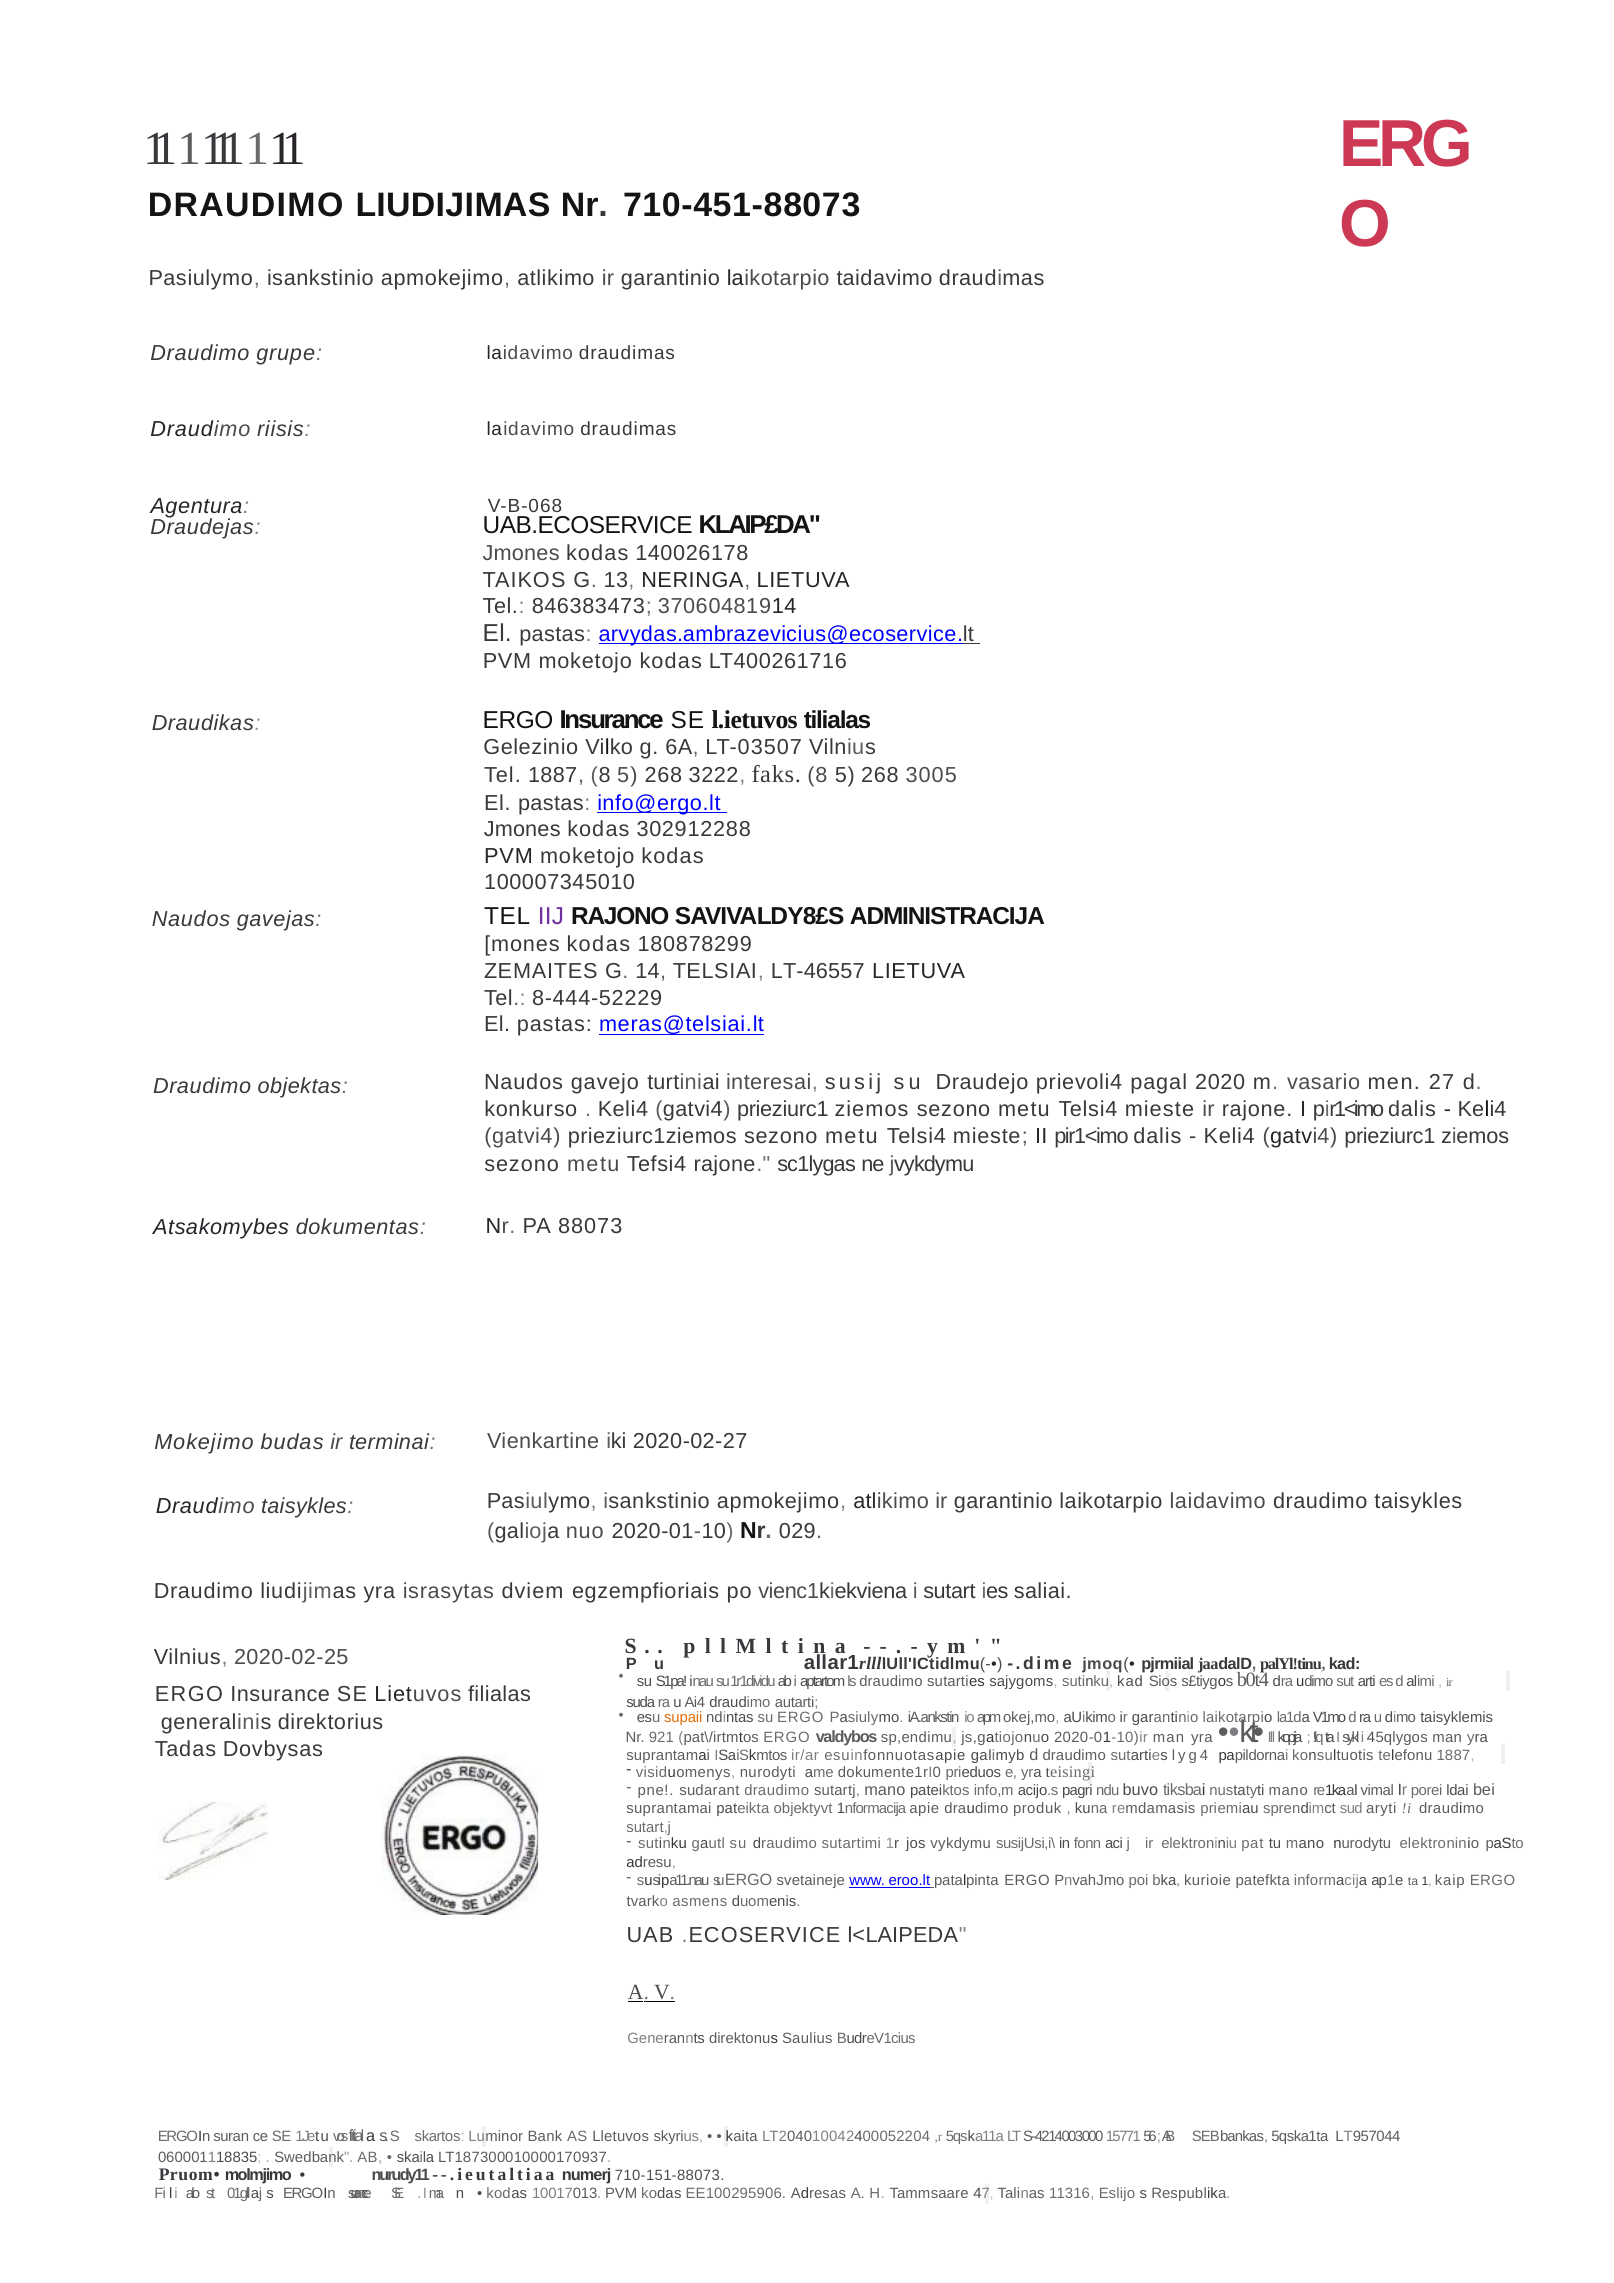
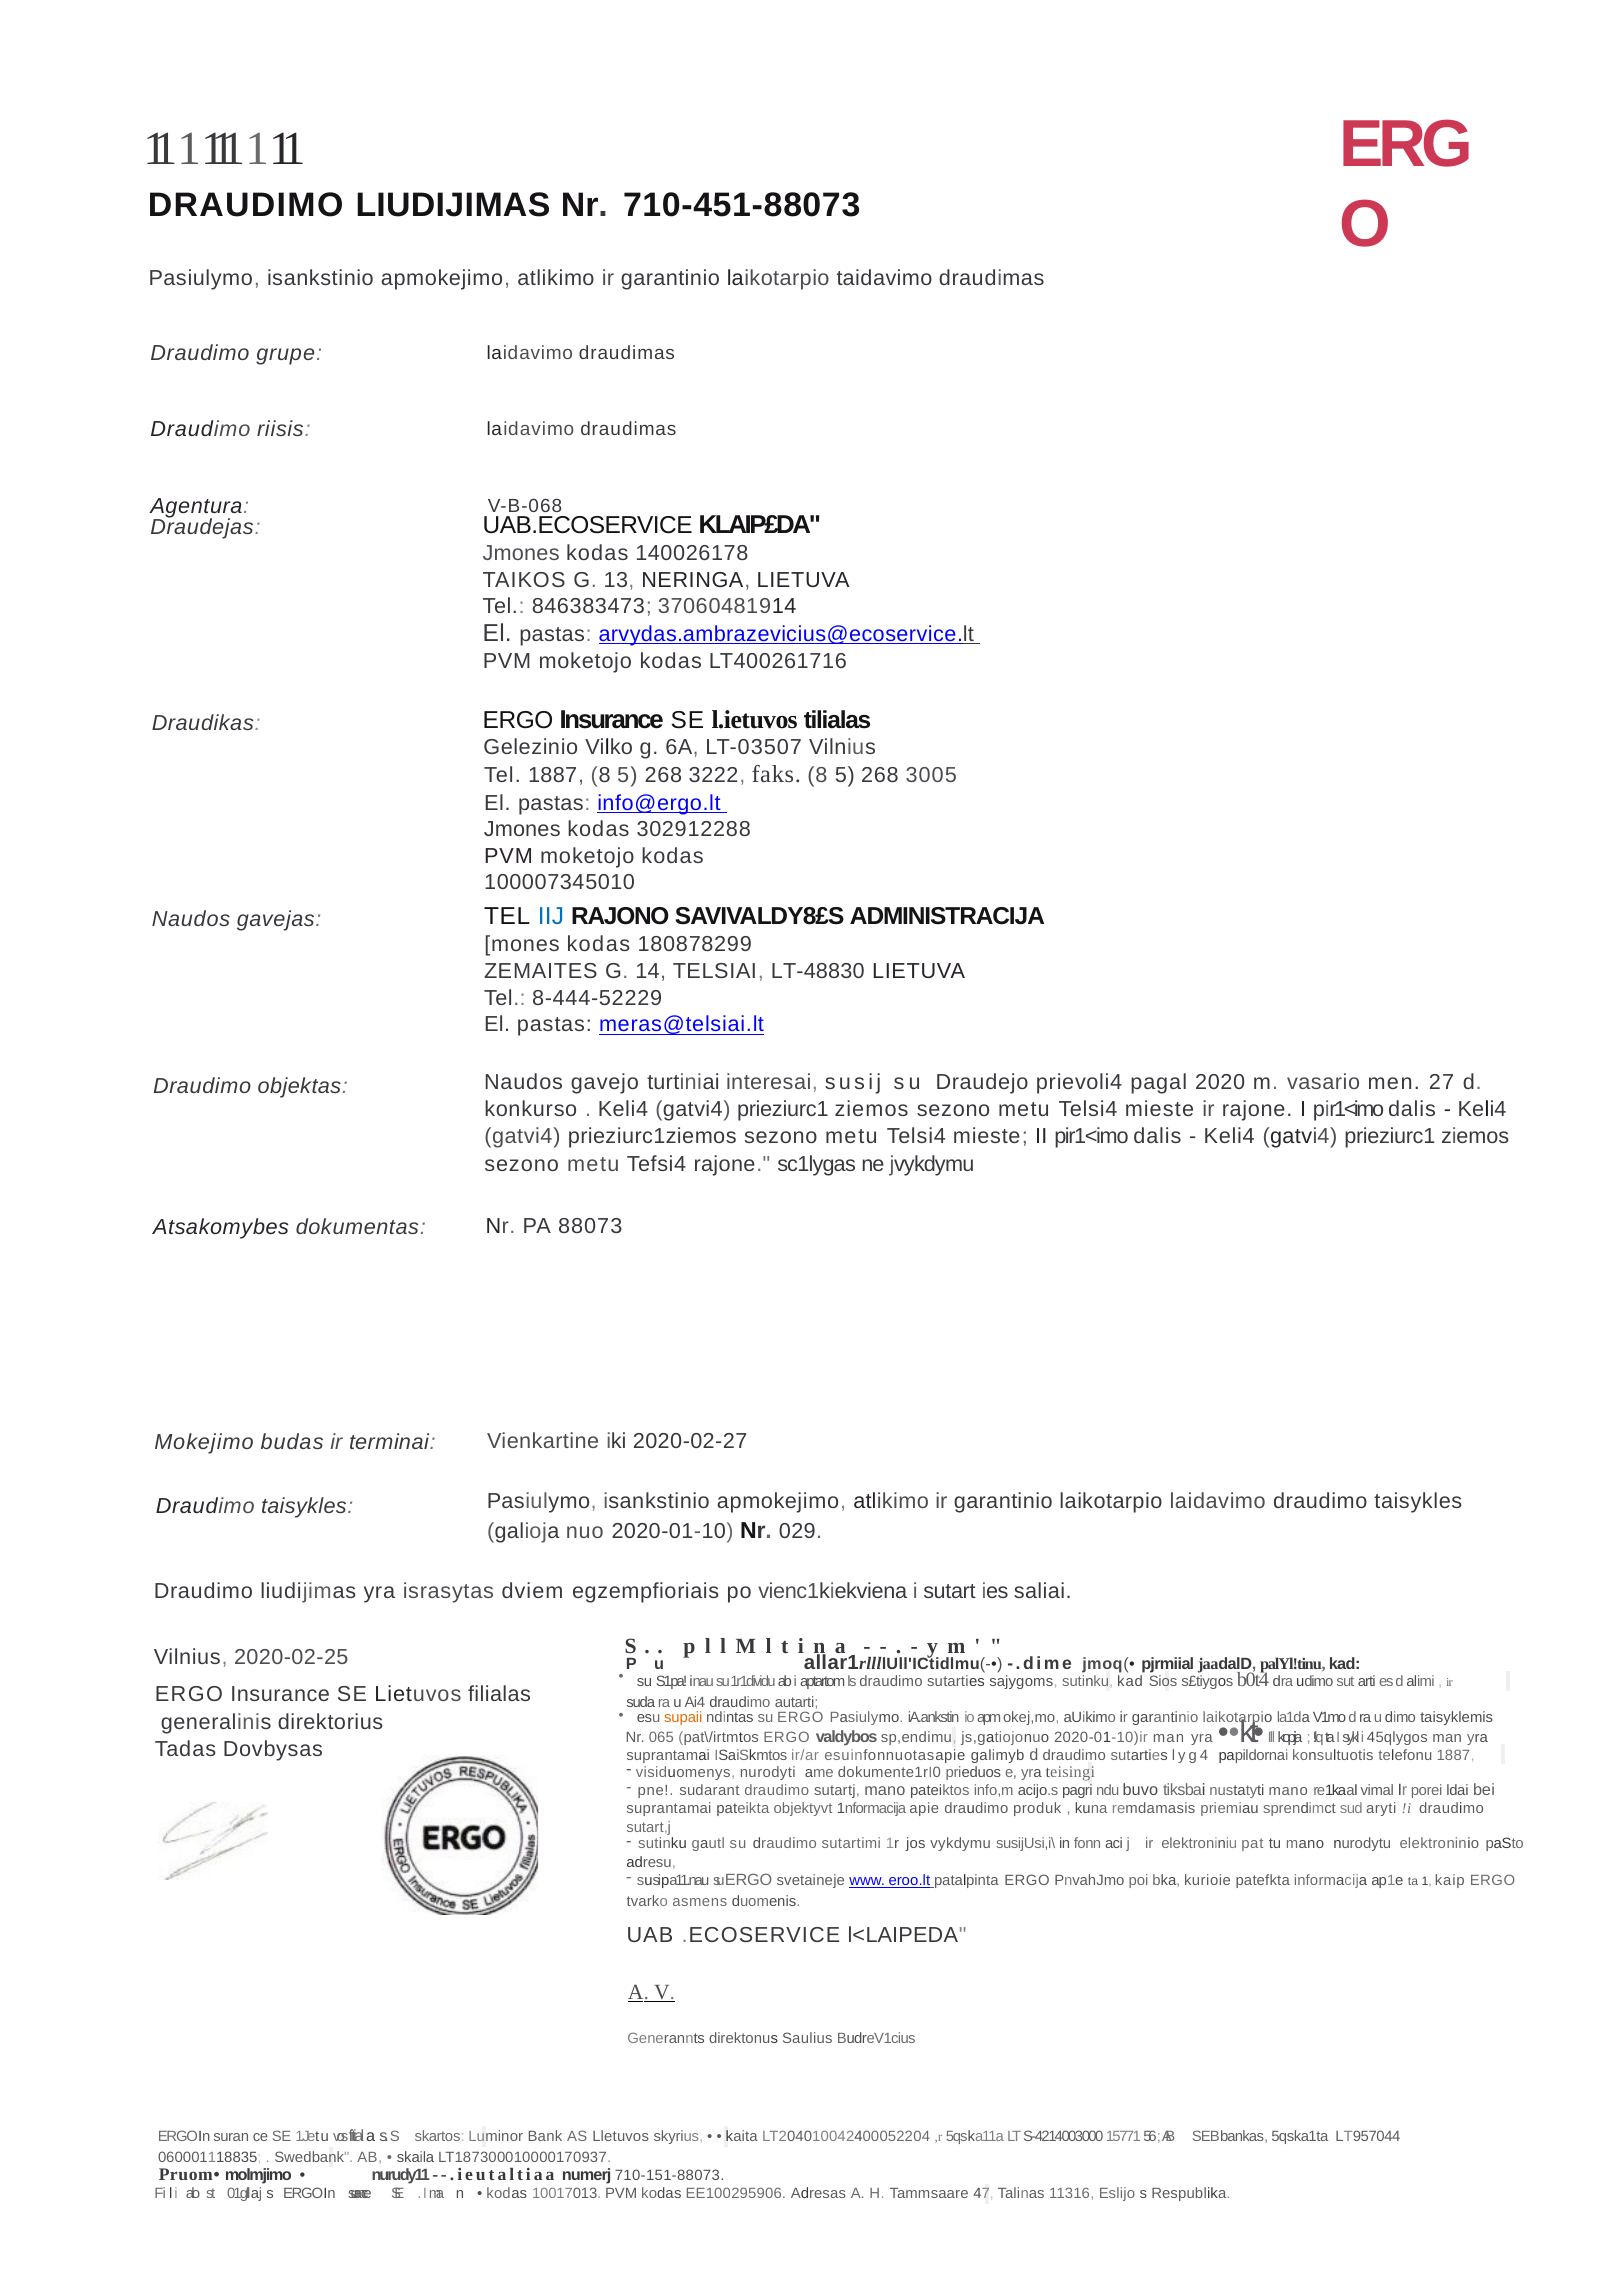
IIJ colour: purple -> blue
LT-46557: LT-46557 -> LT-48830
921: 921 -> 065
